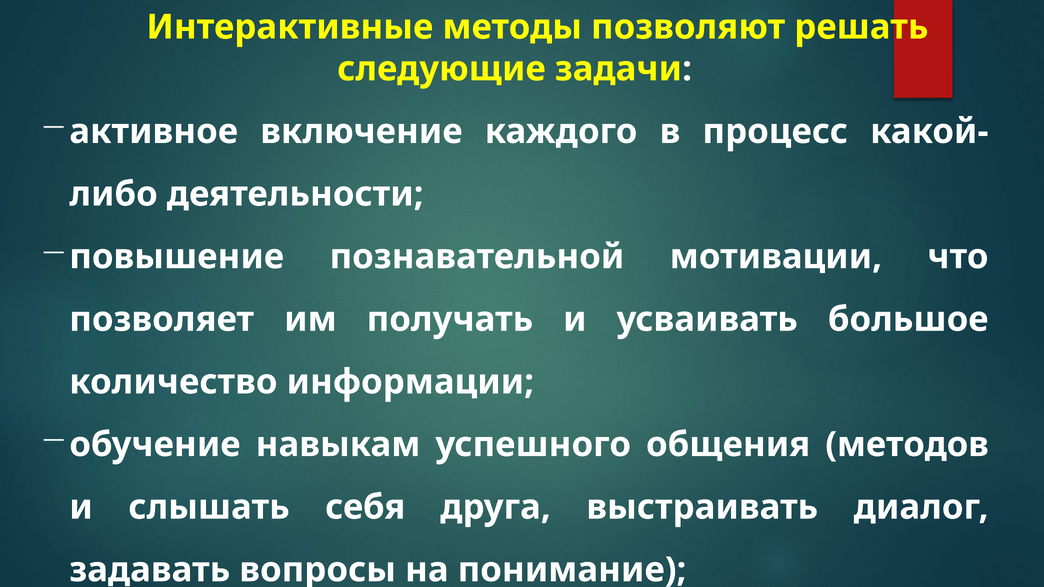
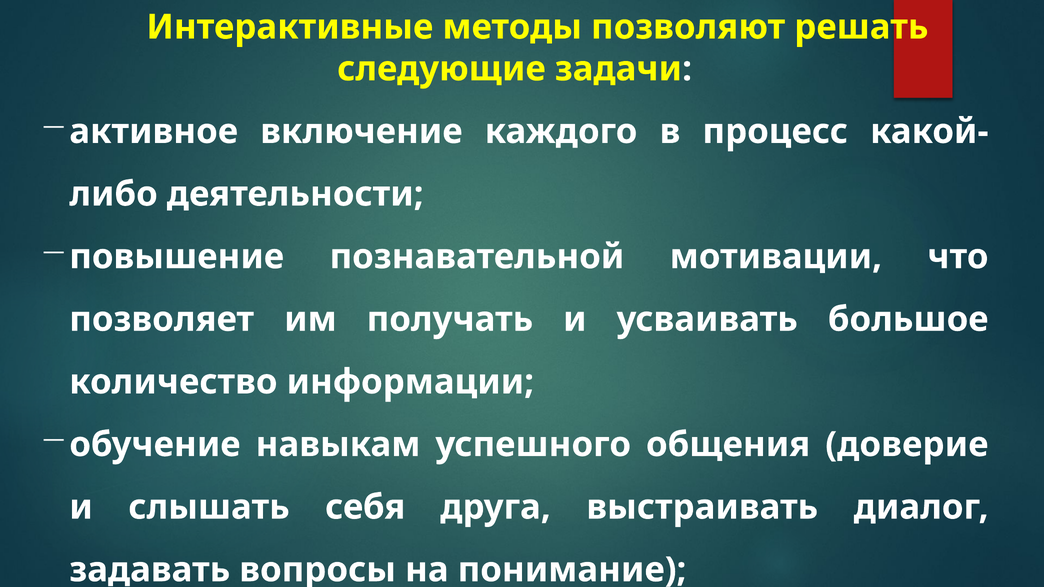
методов: методов -> доверие
